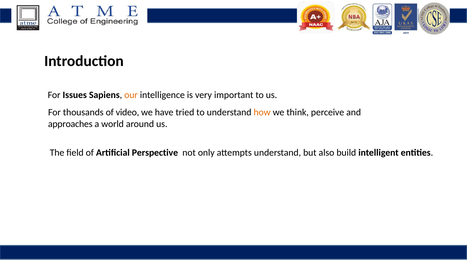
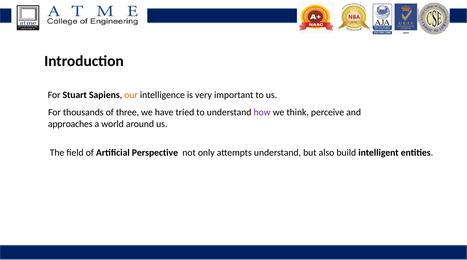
Issues: Issues -> Stuart
video: video -> three
how colour: orange -> purple
